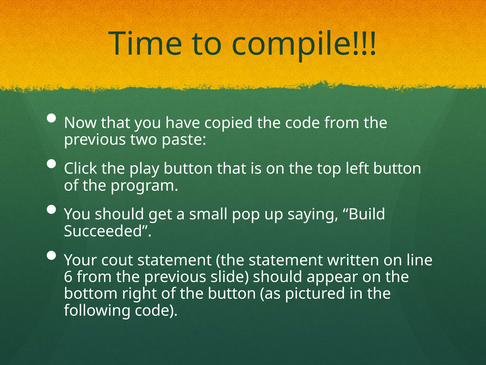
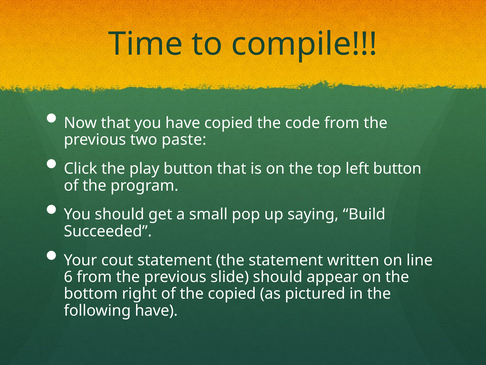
the button: button -> copied
following code: code -> have
